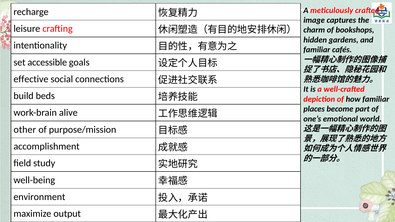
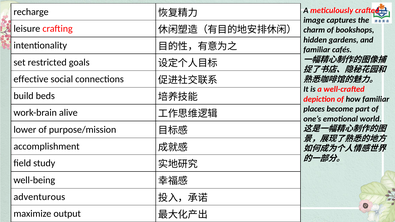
accessible: accessible -> restricted
other: other -> lower
environment: environment -> adventurous
